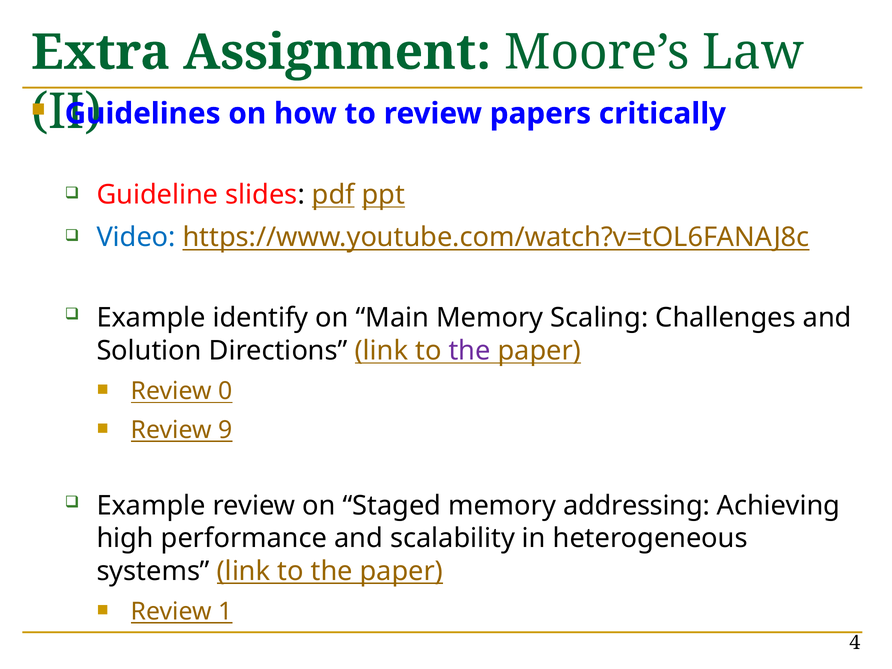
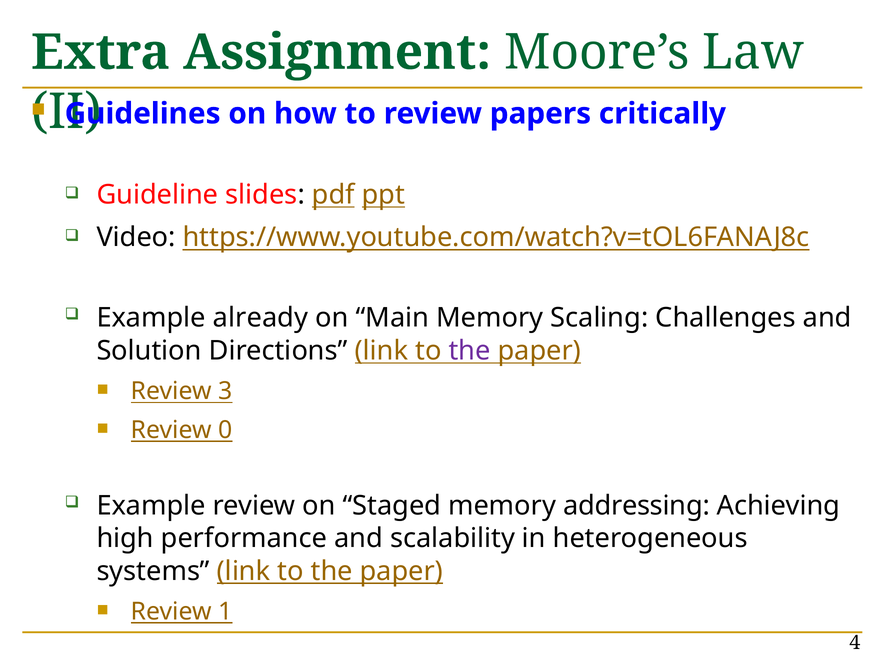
Video colour: blue -> black
identify: identify -> already
0: 0 -> 3
9: 9 -> 0
